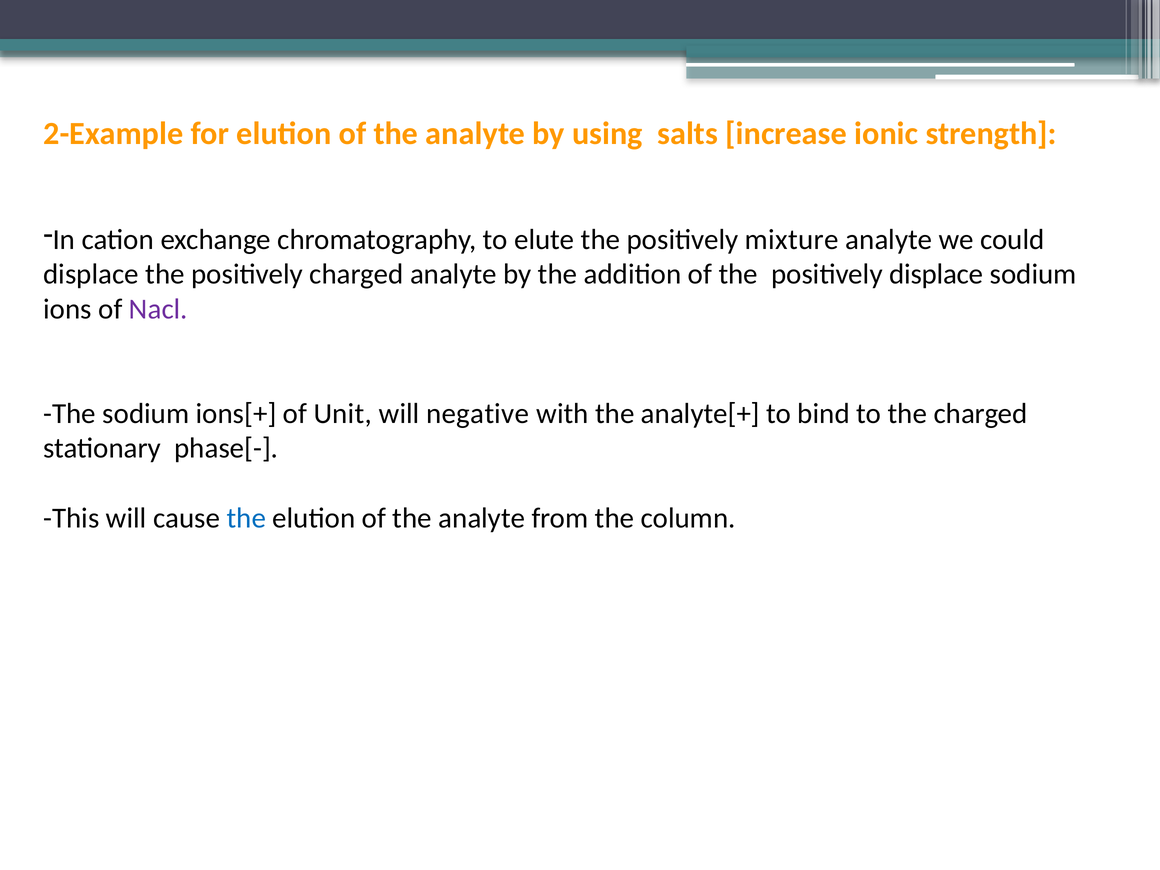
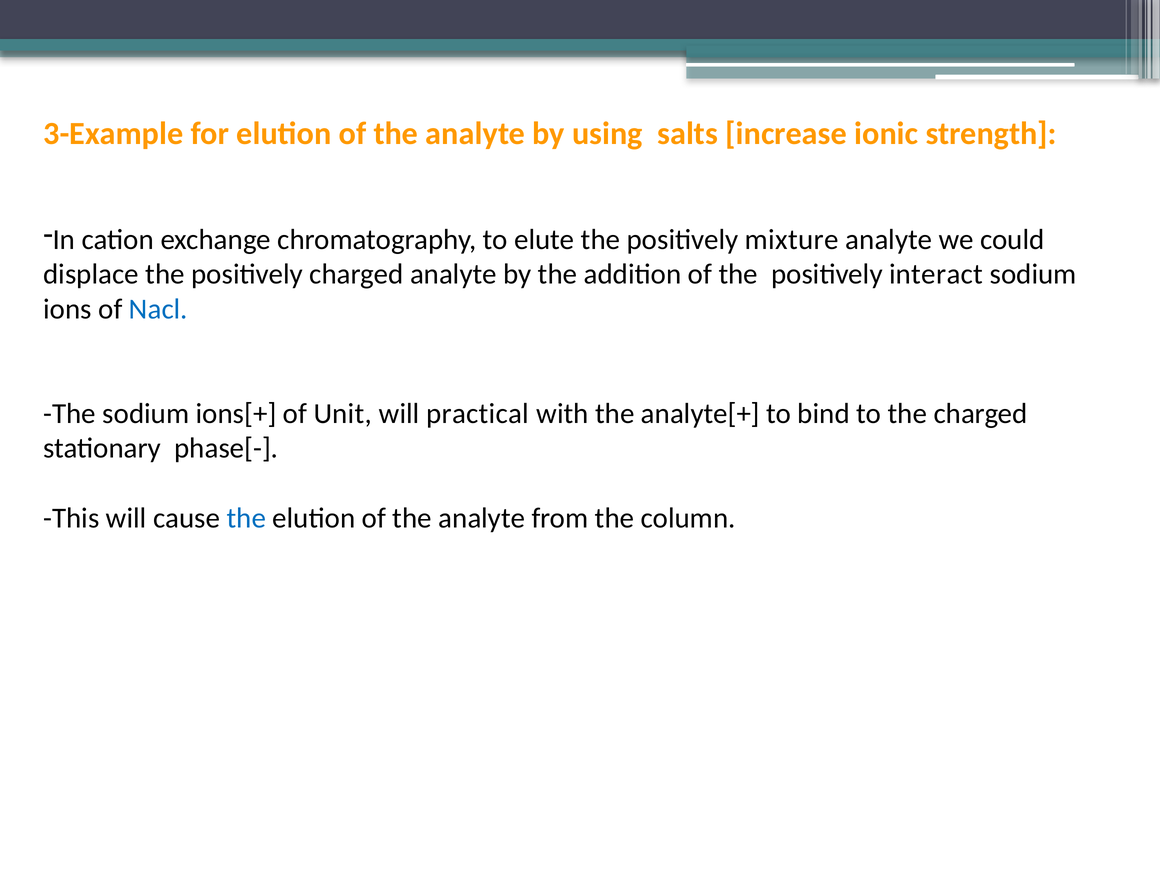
2-Example: 2-Example -> 3-Example
positively displace: displace -> interact
Nacl colour: purple -> blue
negative: negative -> practical
